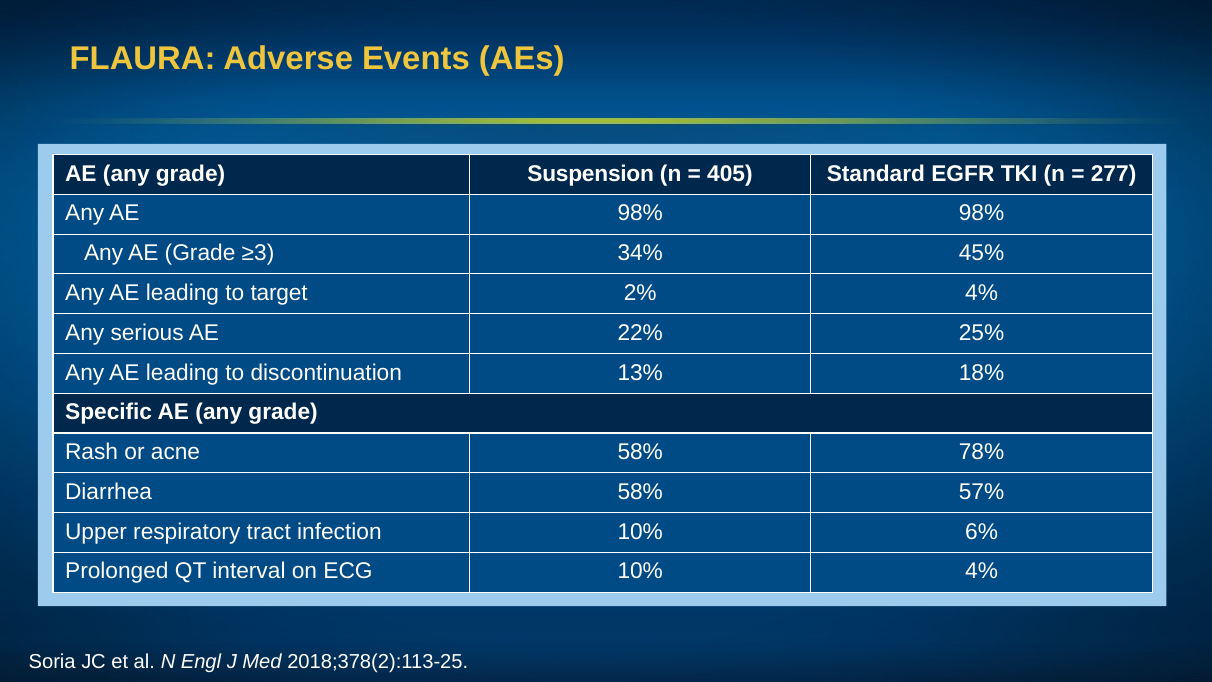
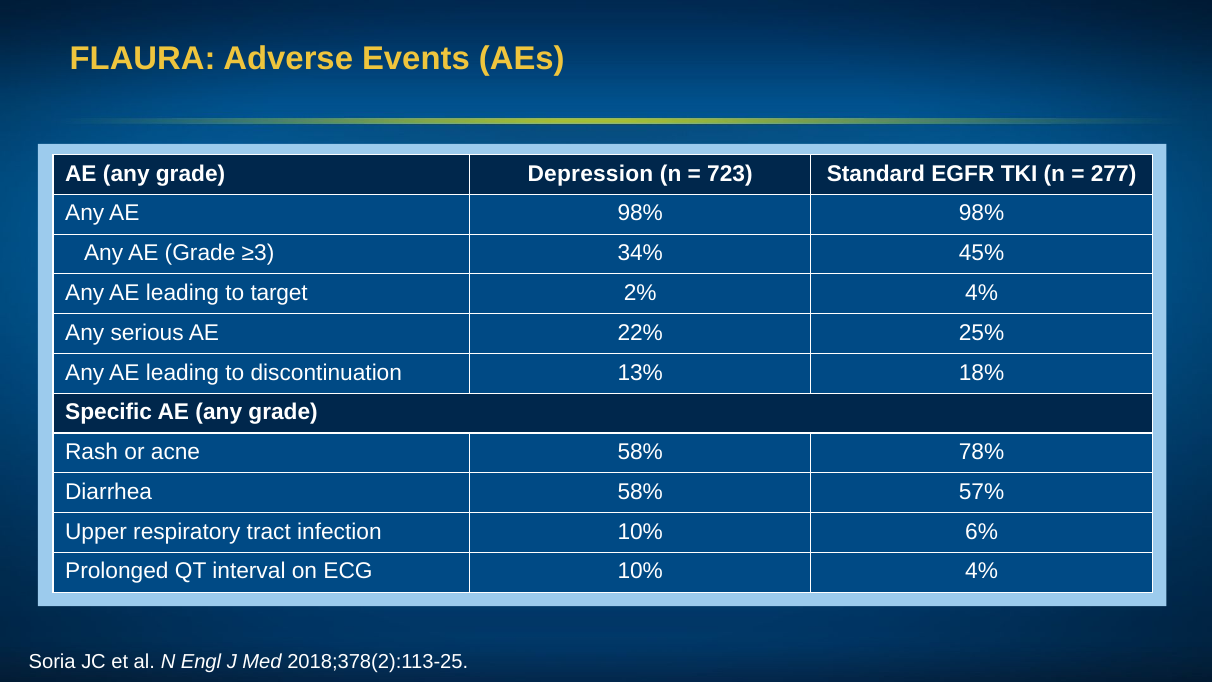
Suspension: Suspension -> Depression
405: 405 -> 723
